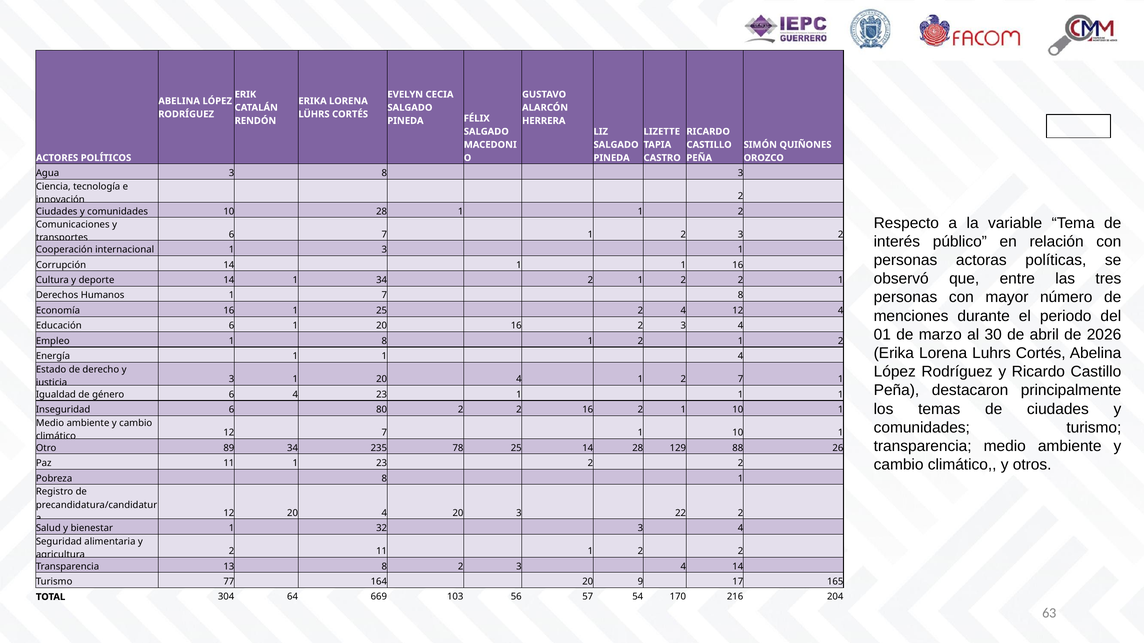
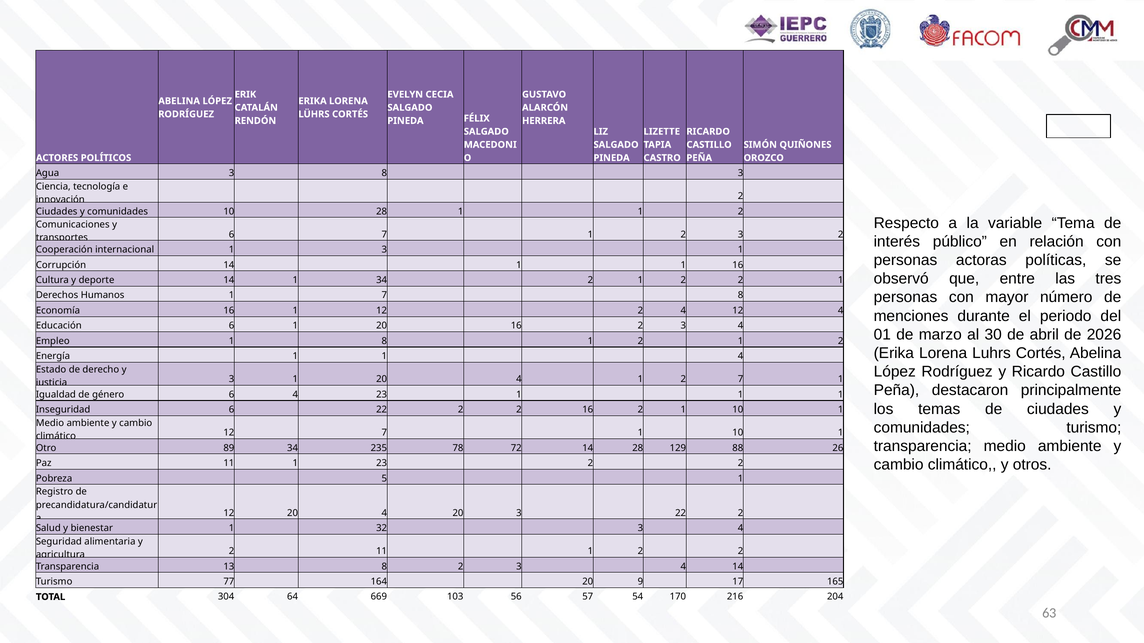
1 25: 25 -> 12
6 80: 80 -> 22
78 25: 25 -> 72
Pobreza 8: 8 -> 5
